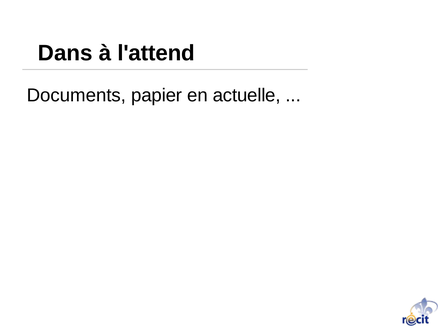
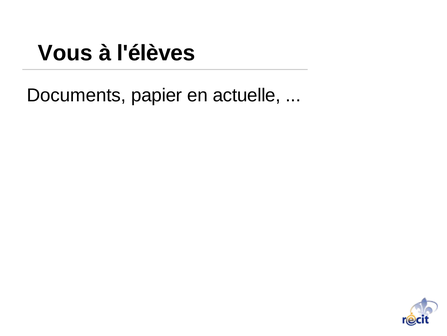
Dans: Dans -> Vous
l'attend: l'attend -> l'élèves
